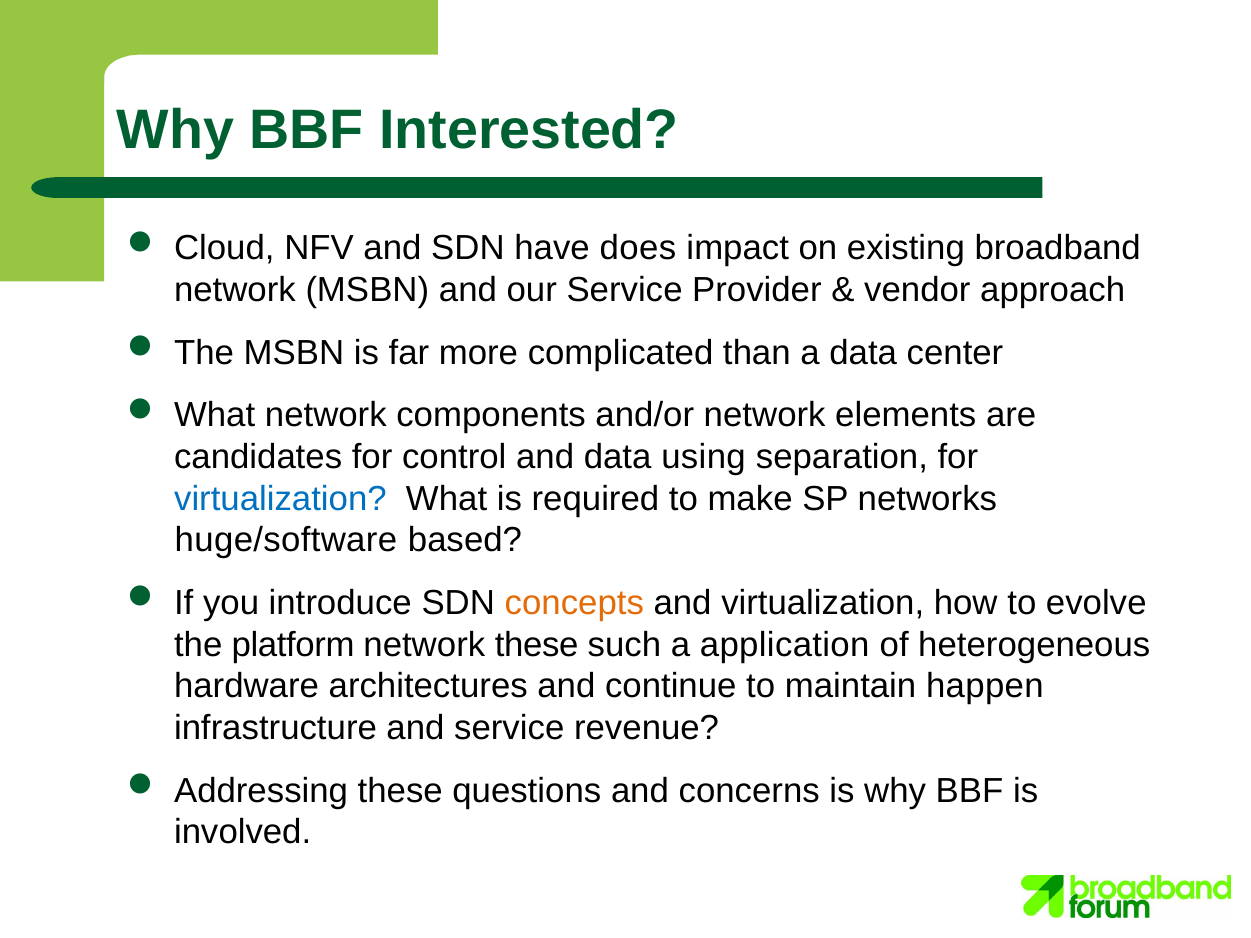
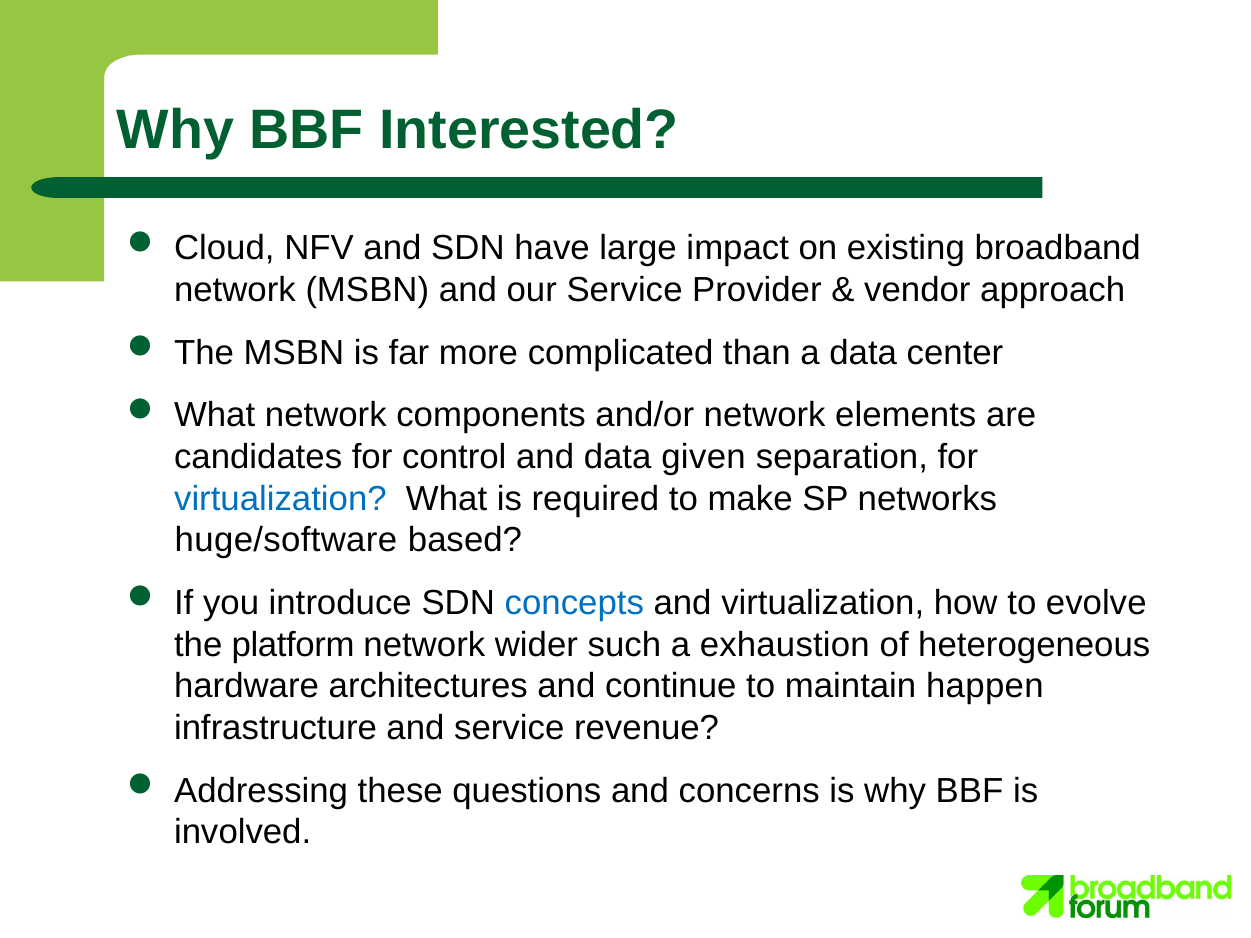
does: does -> large
using: using -> given
concepts colour: orange -> blue
network these: these -> wider
application: application -> exhaustion
